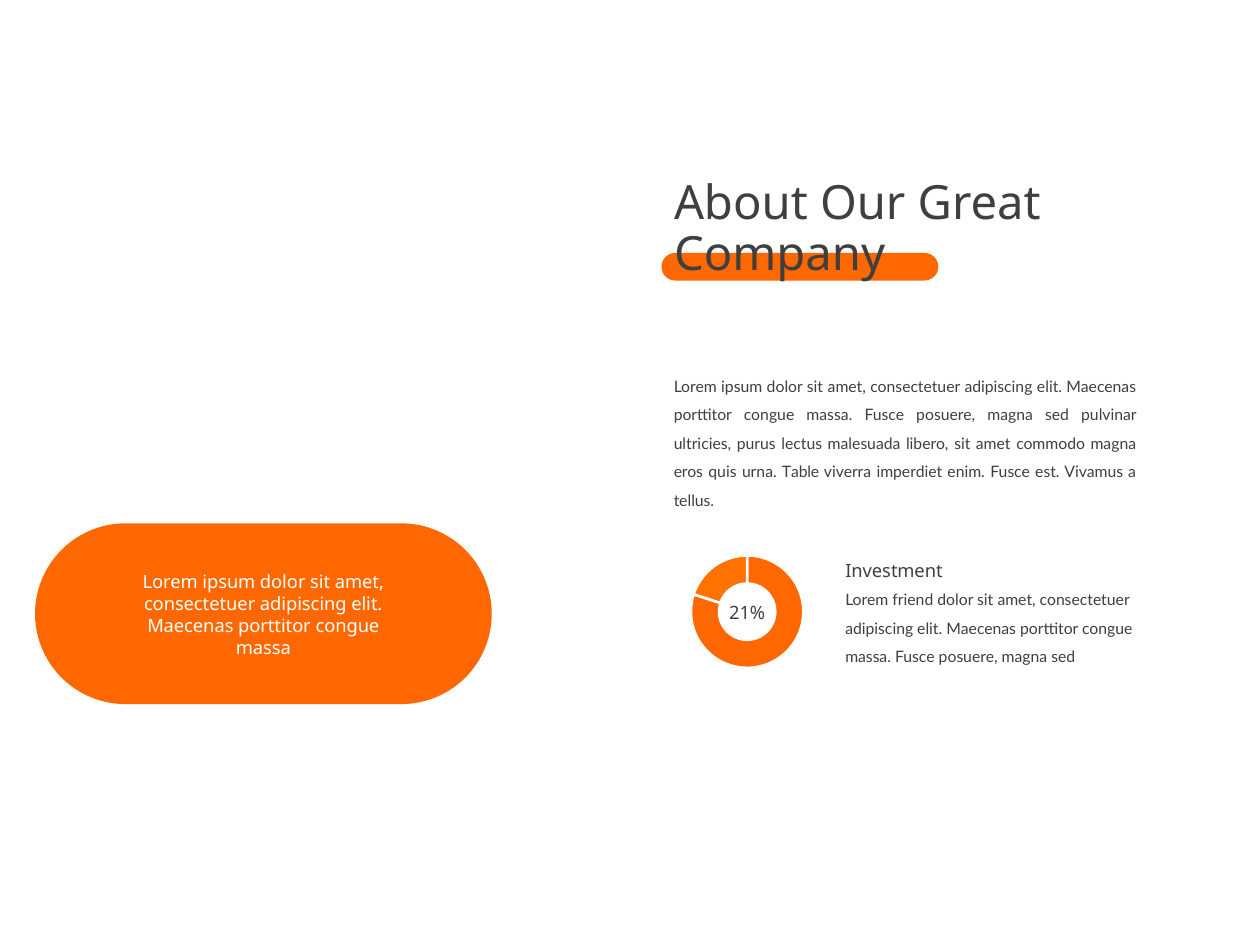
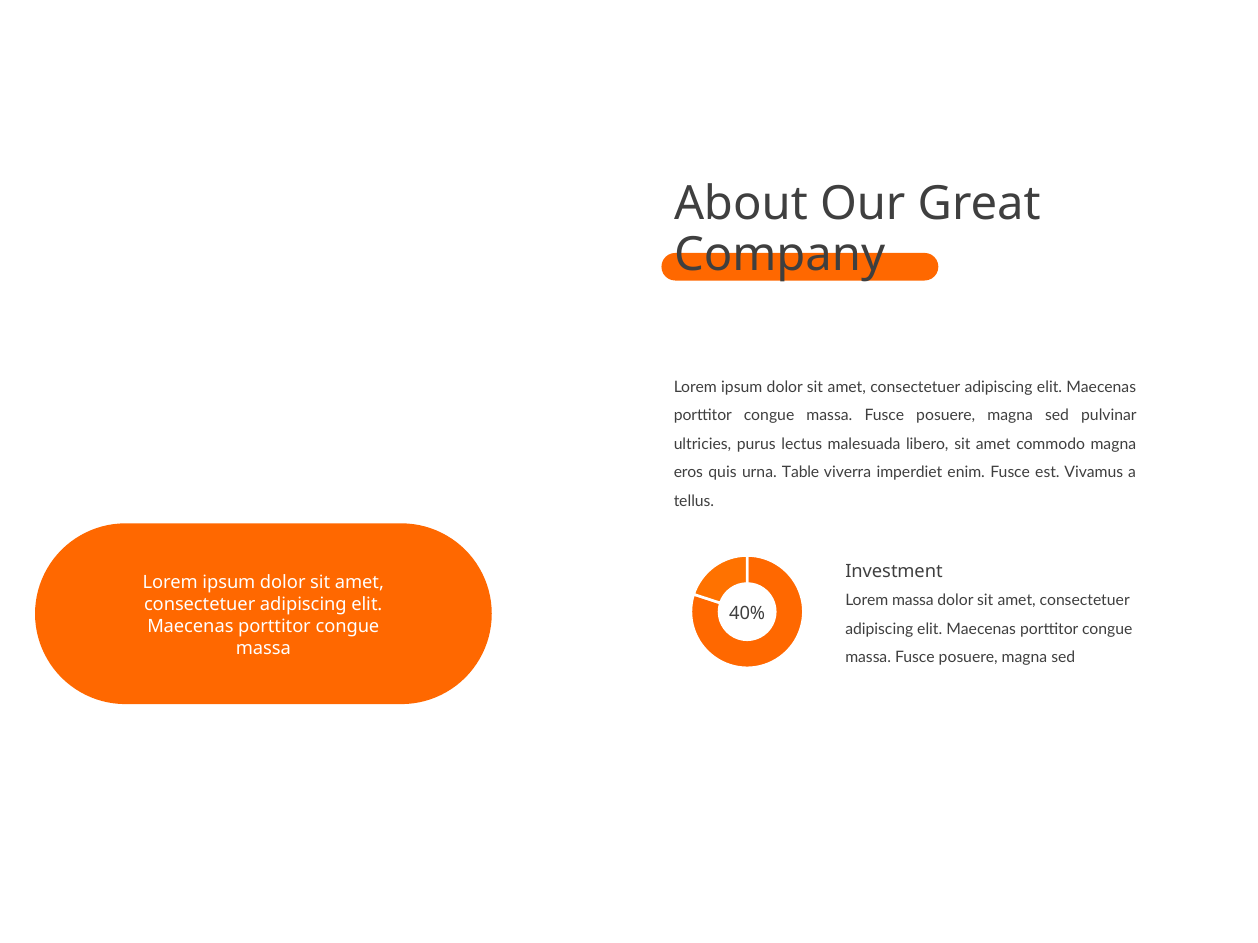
Lorem friend: friend -> massa
21%: 21% -> 40%
